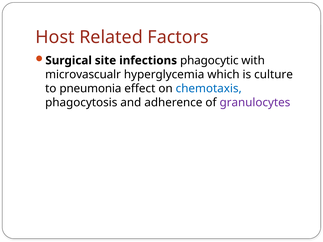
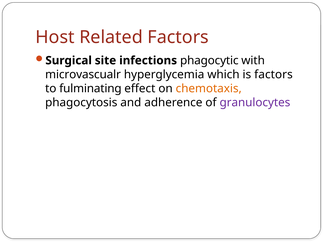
is culture: culture -> factors
pneumonia: pneumonia -> fulminating
chemotaxis colour: blue -> orange
